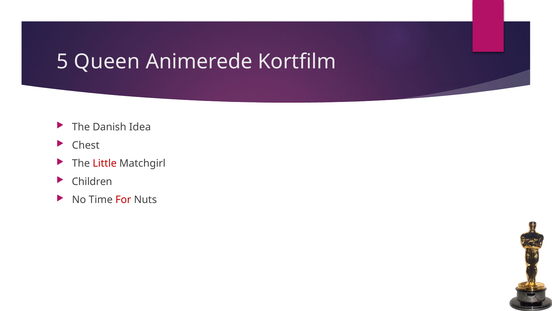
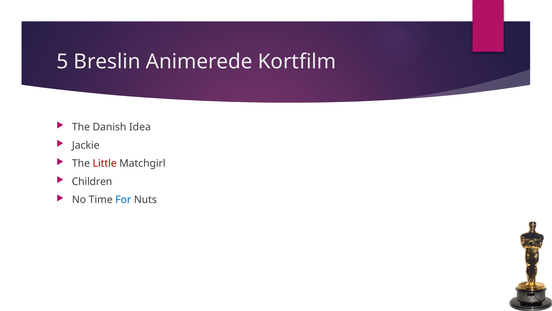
Queen: Queen -> Breslin
Chest: Chest -> Jackie
For colour: red -> blue
